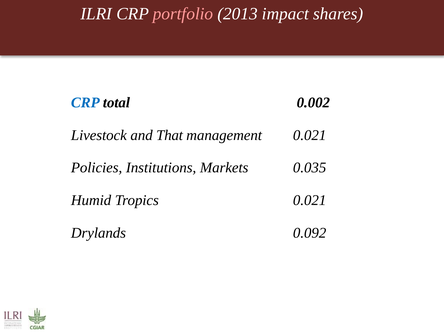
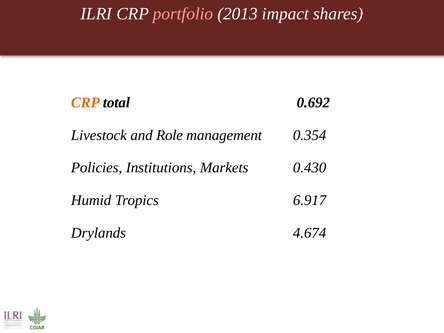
CRP at (85, 103) colour: blue -> orange
0.002: 0.002 -> 0.692
That: That -> Role
management 0.021: 0.021 -> 0.354
0.035: 0.035 -> 0.430
Tropics 0.021: 0.021 -> 6.917
0.092: 0.092 -> 4.674
